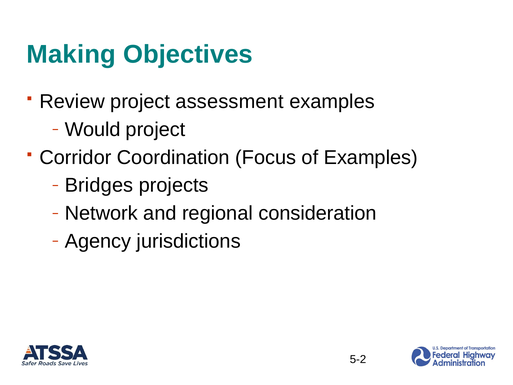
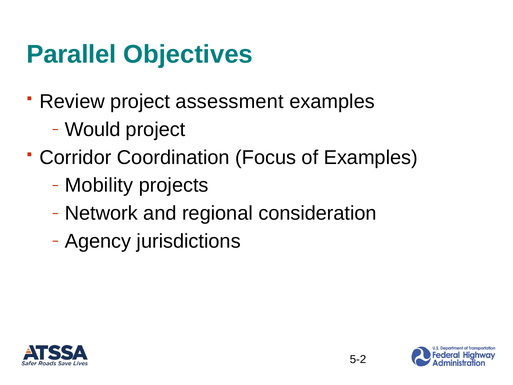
Making: Making -> Parallel
Bridges: Bridges -> Mobility
